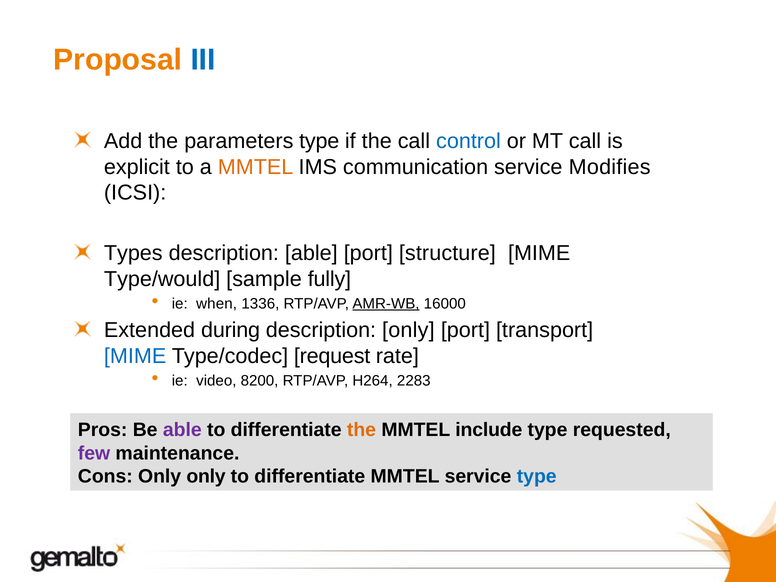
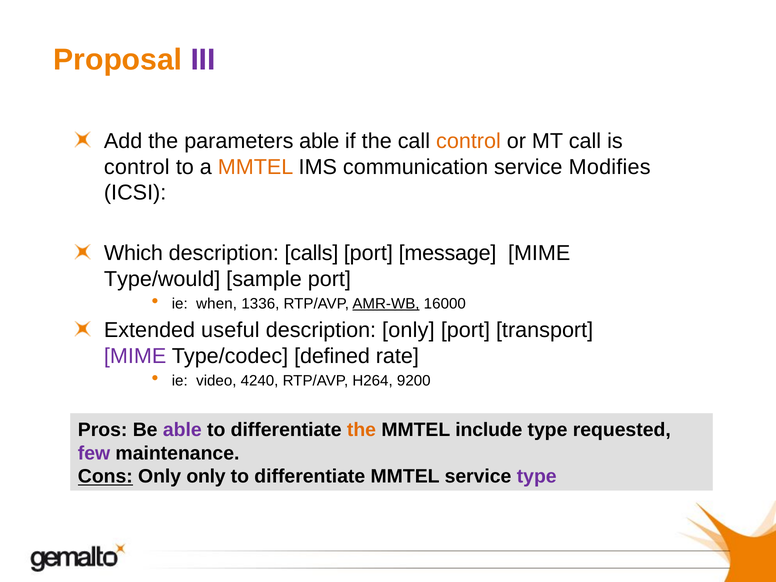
III colour: blue -> purple
parameters type: type -> able
control at (468, 141) colour: blue -> orange
explicit at (137, 167): explicit -> control
Types: Types -> Which
description able: able -> calls
structure: structure -> message
sample fully: fully -> port
during: during -> useful
MIME at (135, 356) colour: blue -> purple
request: request -> defined
8200: 8200 -> 4240
2283: 2283 -> 9200
Cons underline: none -> present
type at (537, 477) colour: blue -> purple
